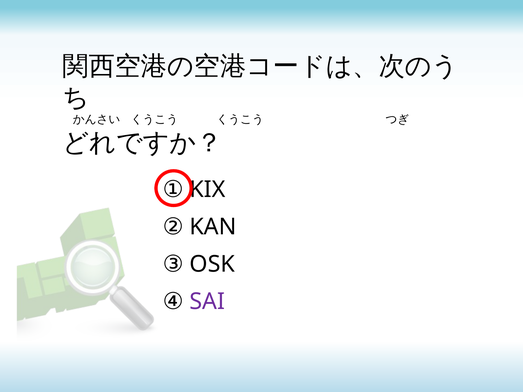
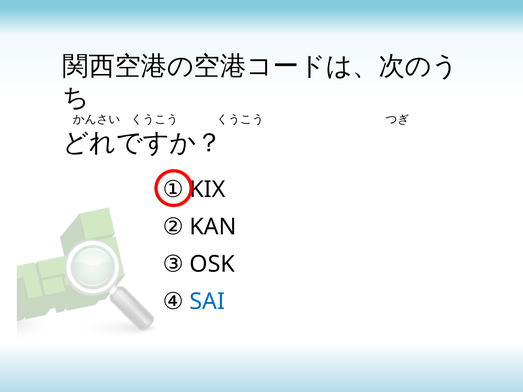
SAI colour: purple -> blue
